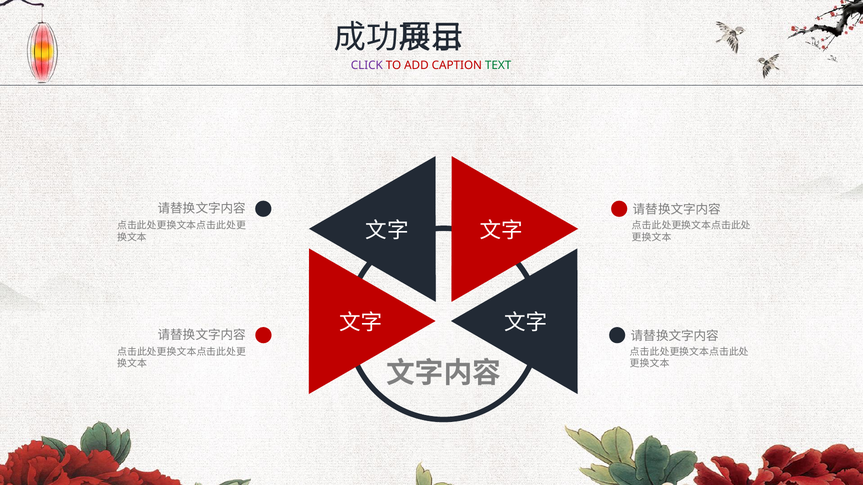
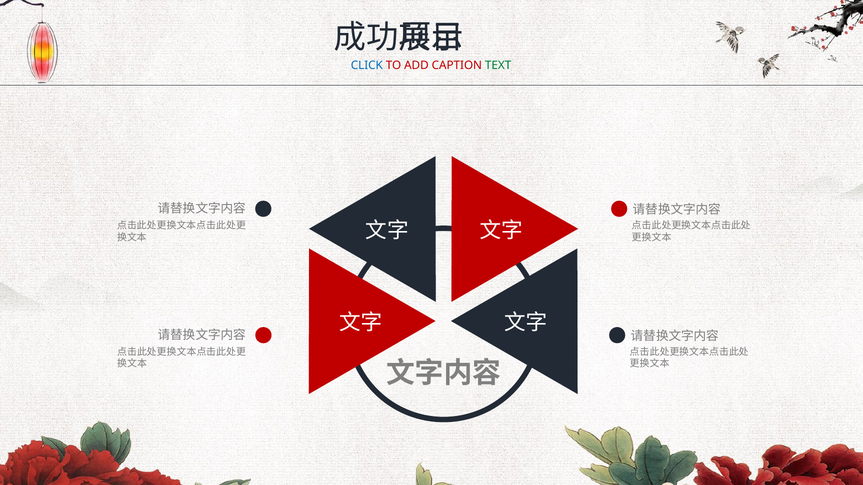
CLICK colour: purple -> blue
